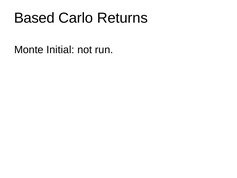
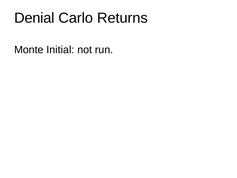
Based: Based -> Denial
